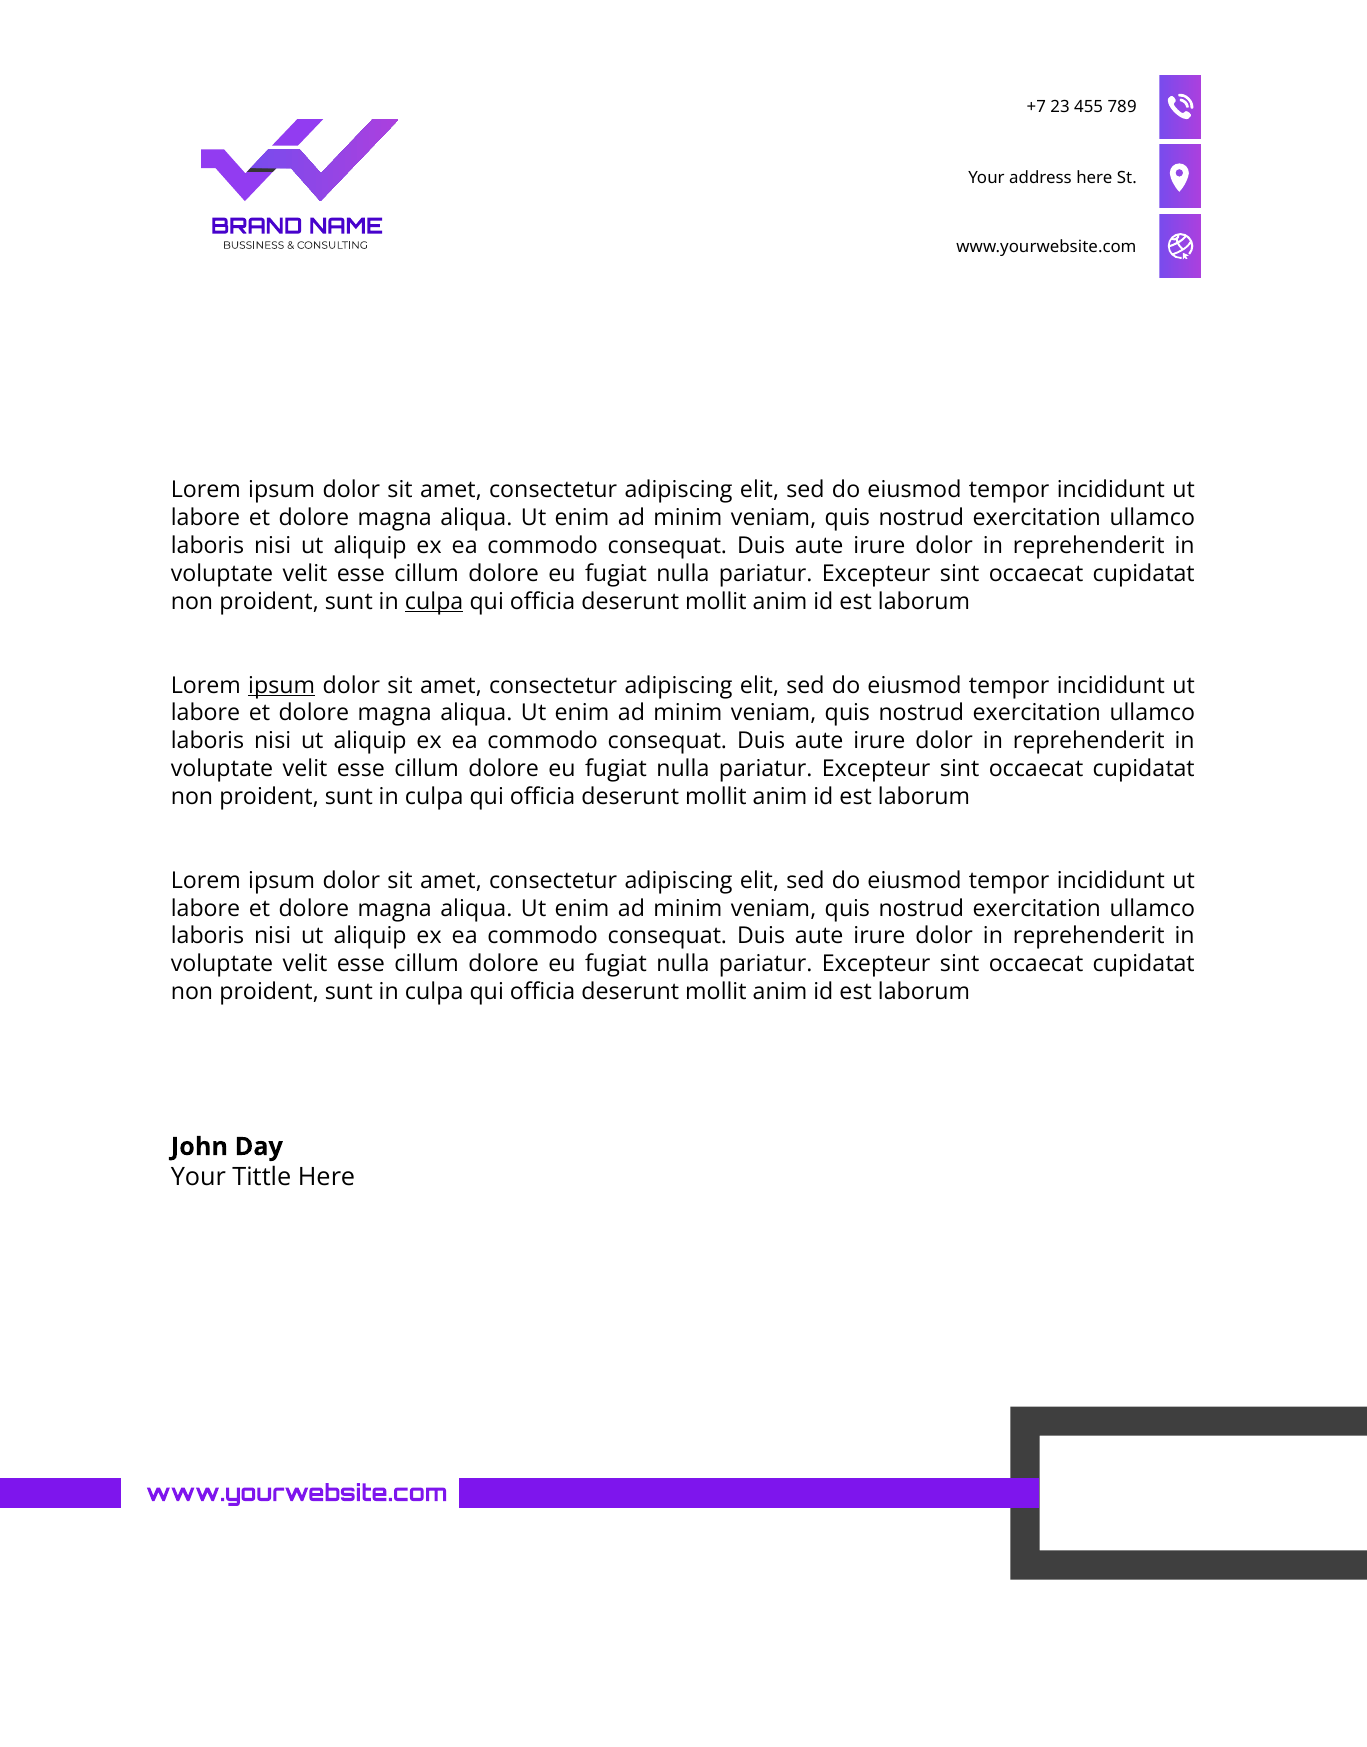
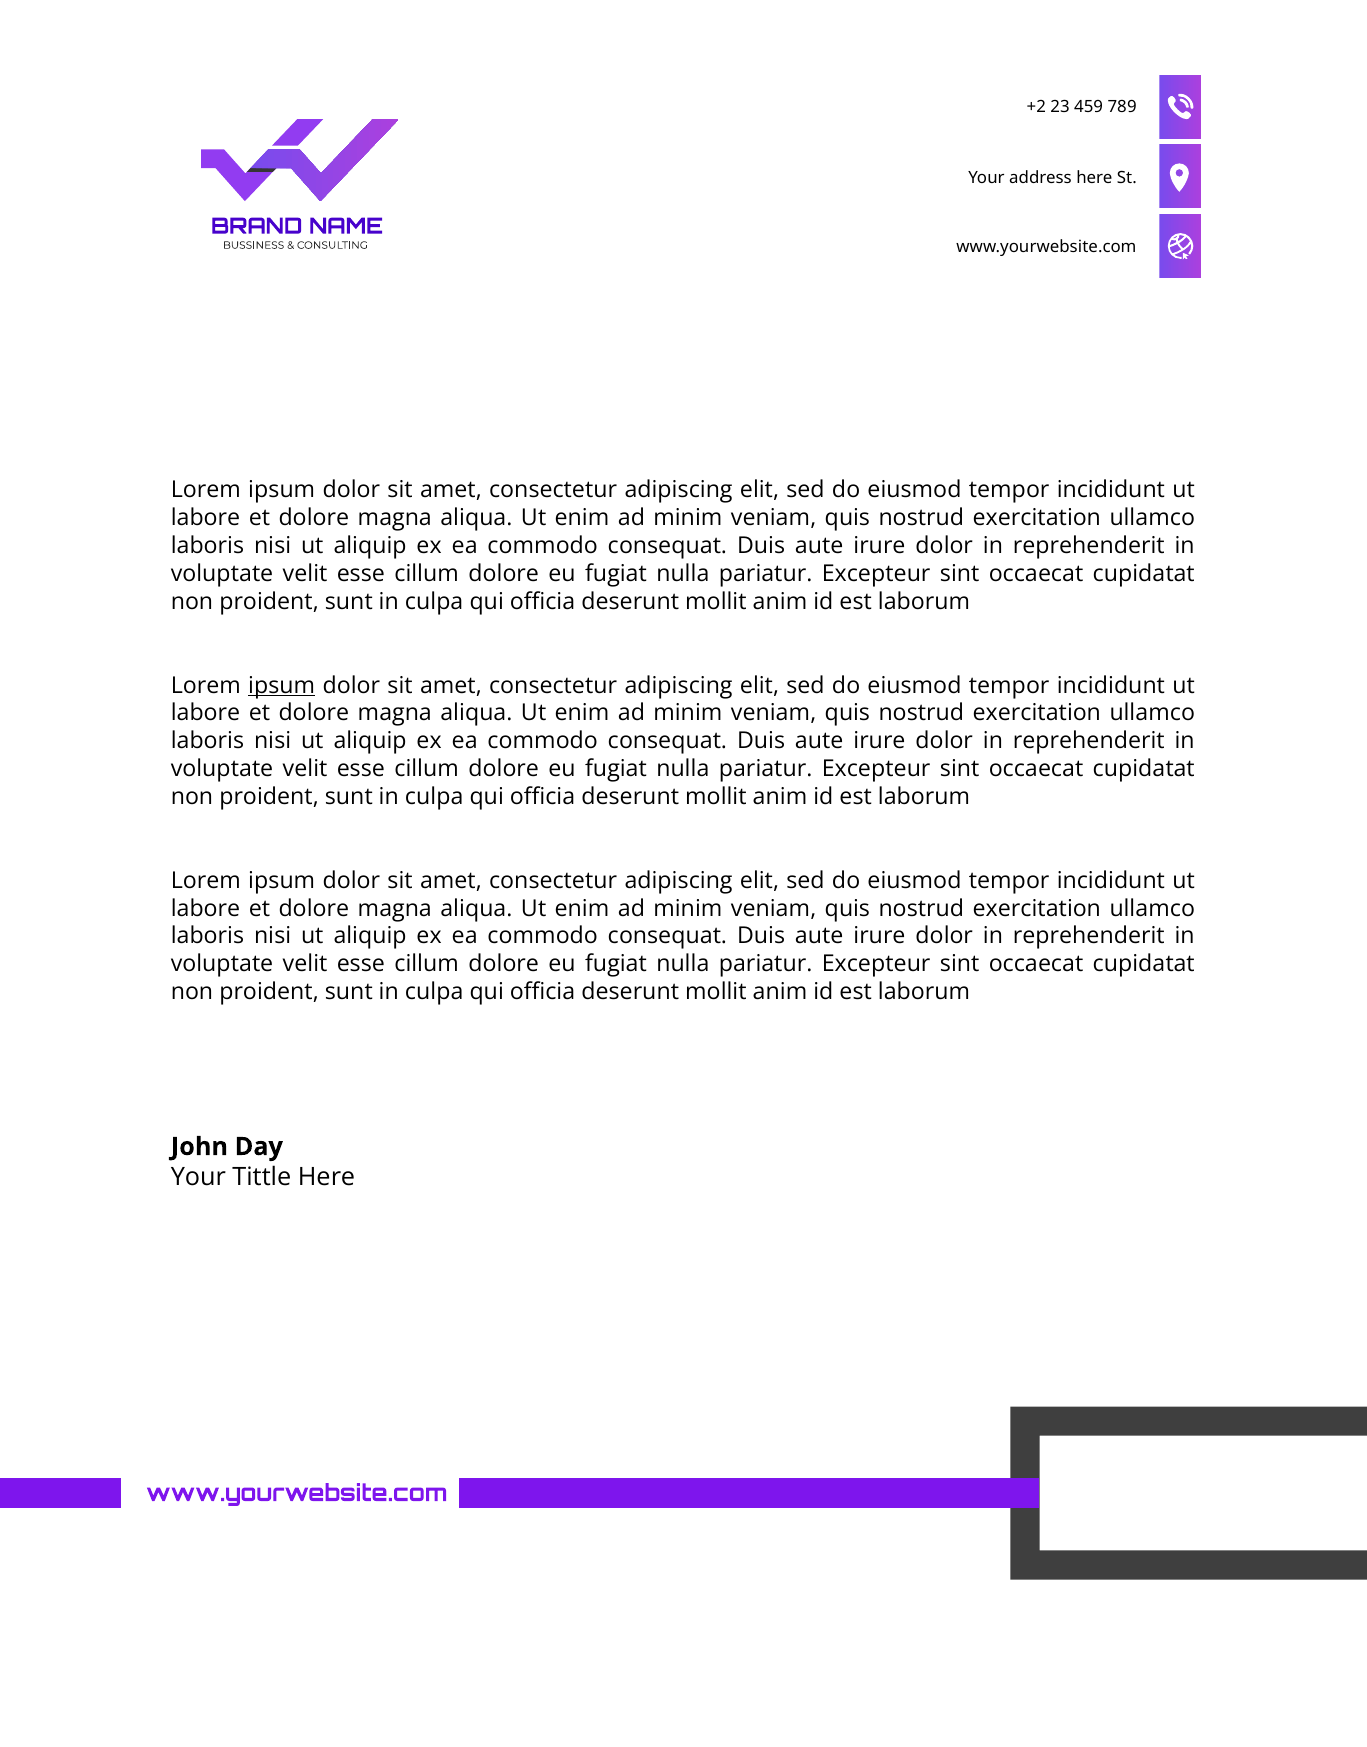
+7: +7 -> +2
455: 455 -> 459
culpa at (434, 602) underline: present -> none
